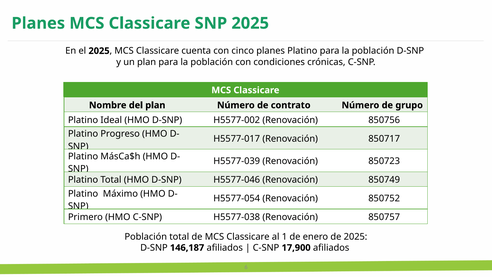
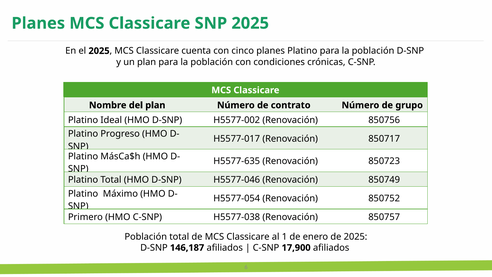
H5577-039: H5577-039 -> H5577-635
